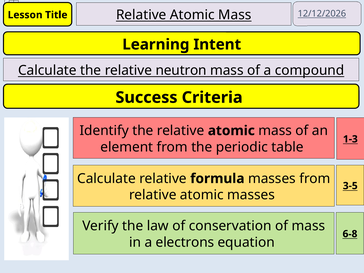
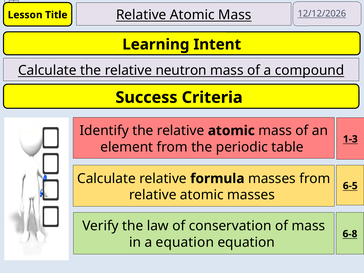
3-5: 3-5 -> 6-5
a electrons: electrons -> equation
